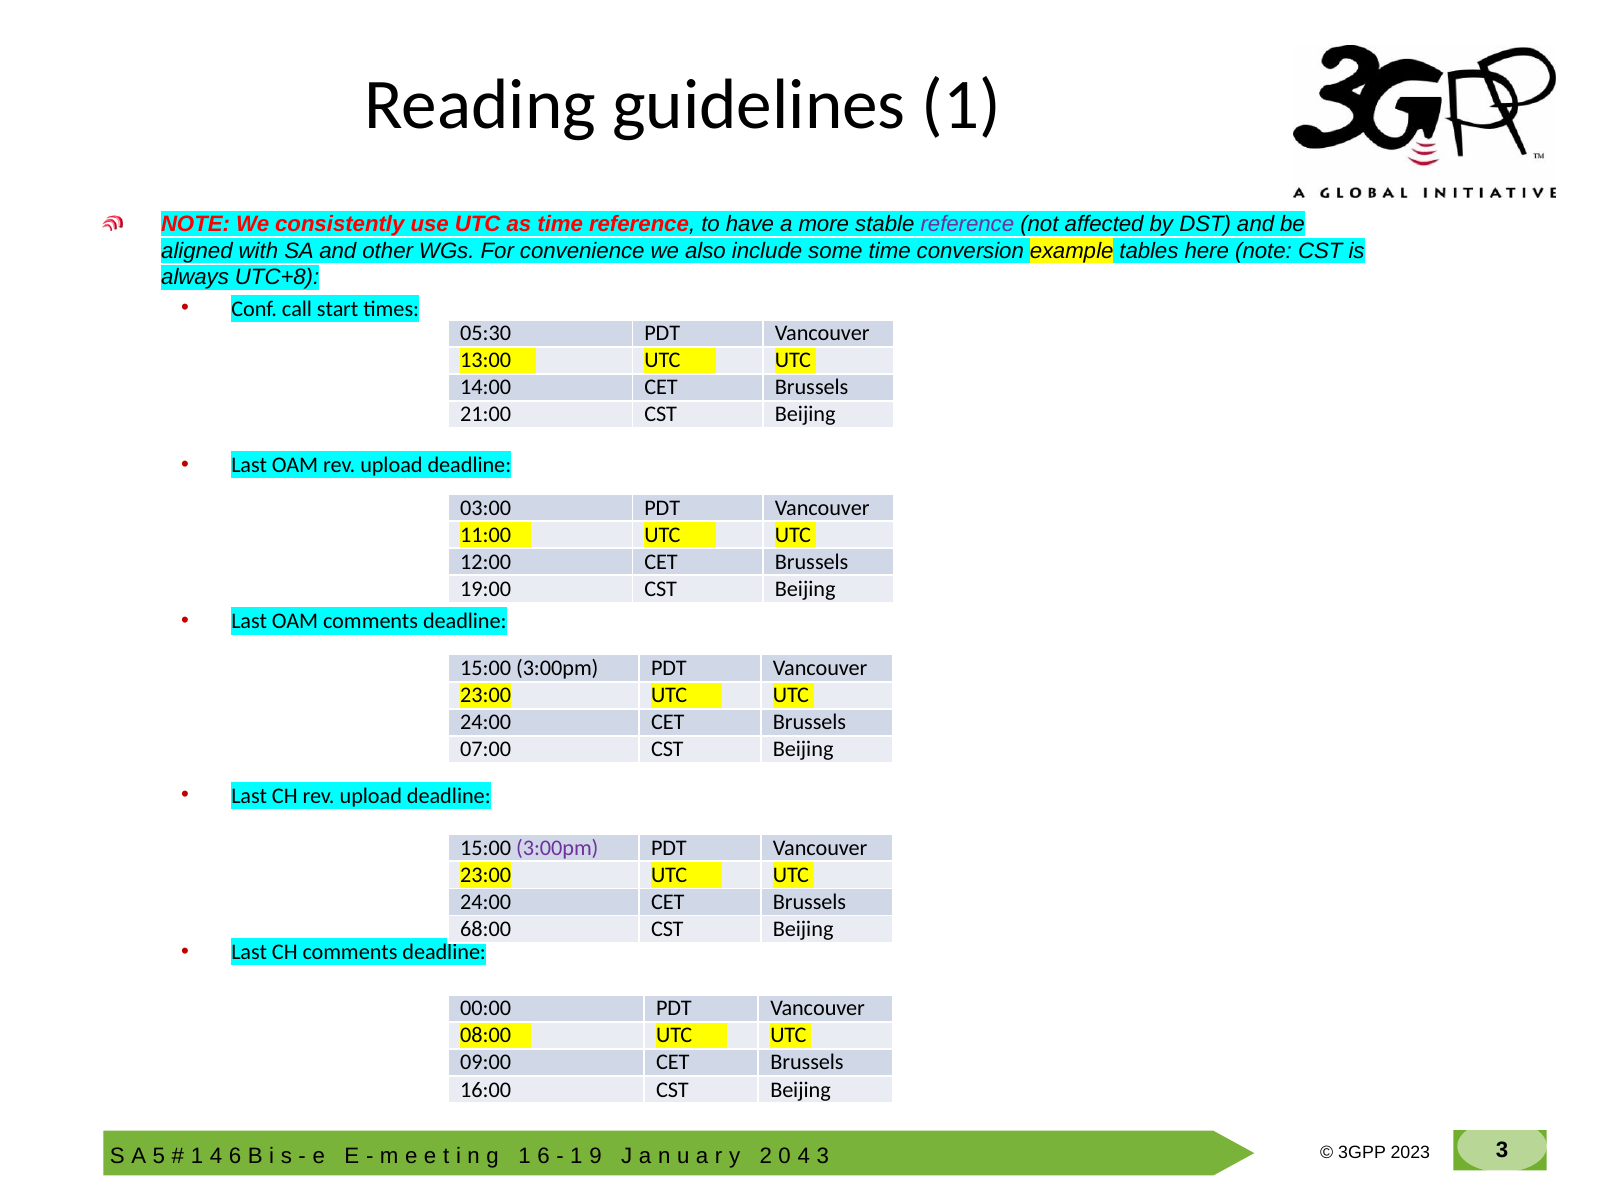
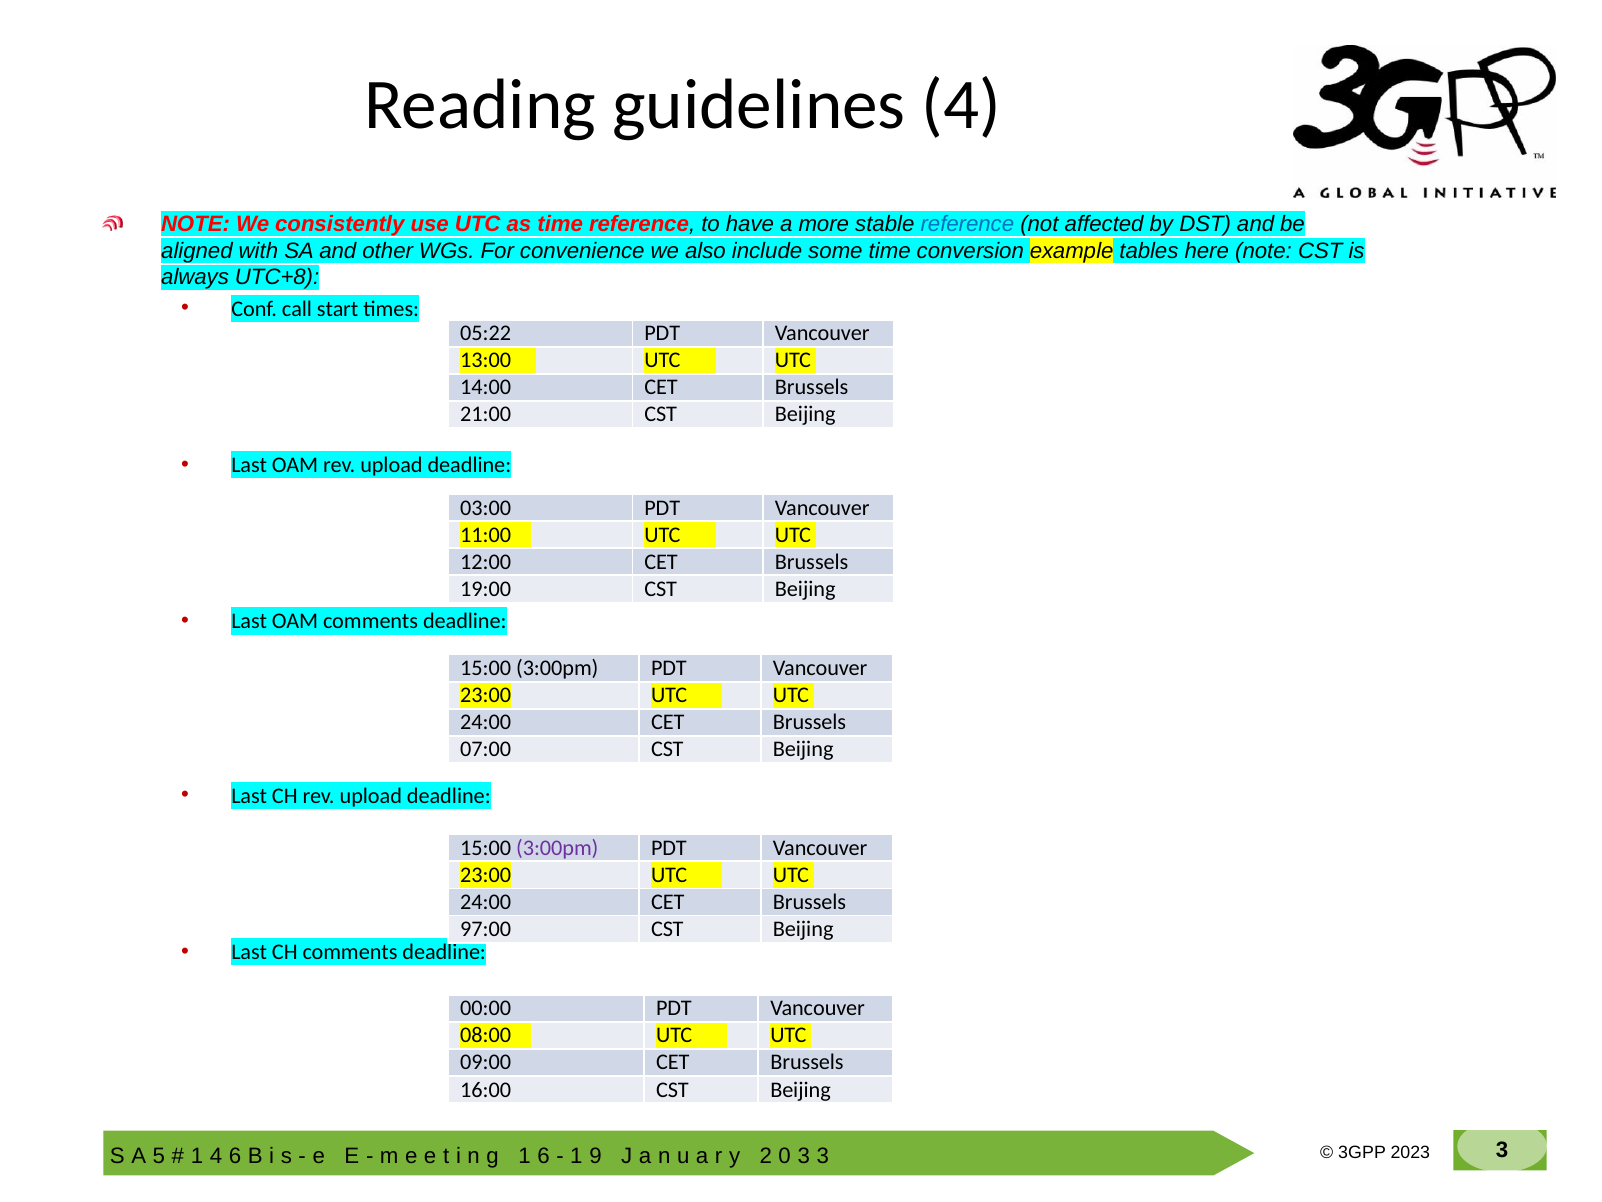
guidelines 1: 1 -> 4
reference at (967, 224) colour: purple -> blue
05:30: 05:30 -> 05:22
68:00: 68:00 -> 97:00
4 at (804, 1155): 4 -> 3
